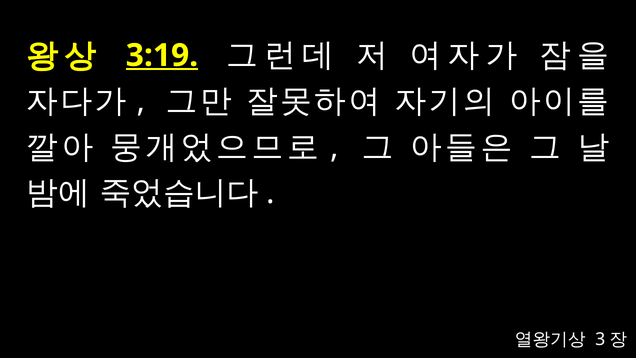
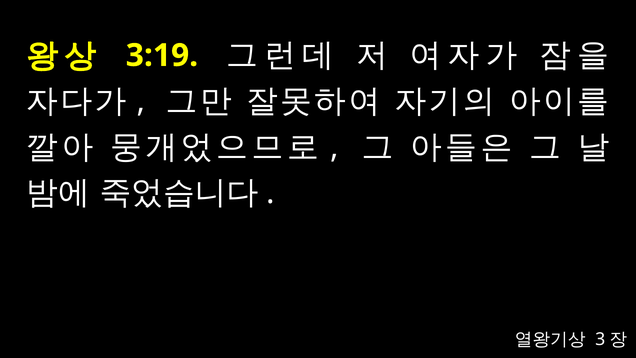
3:19 underline: present -> none
